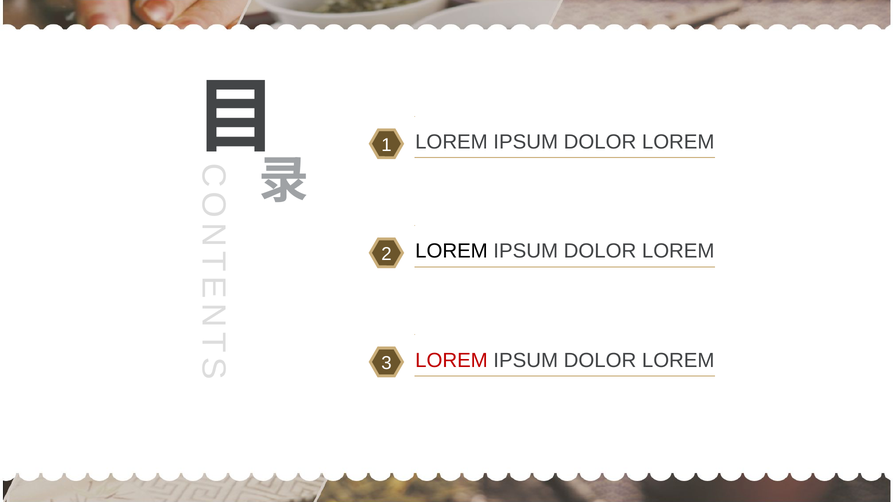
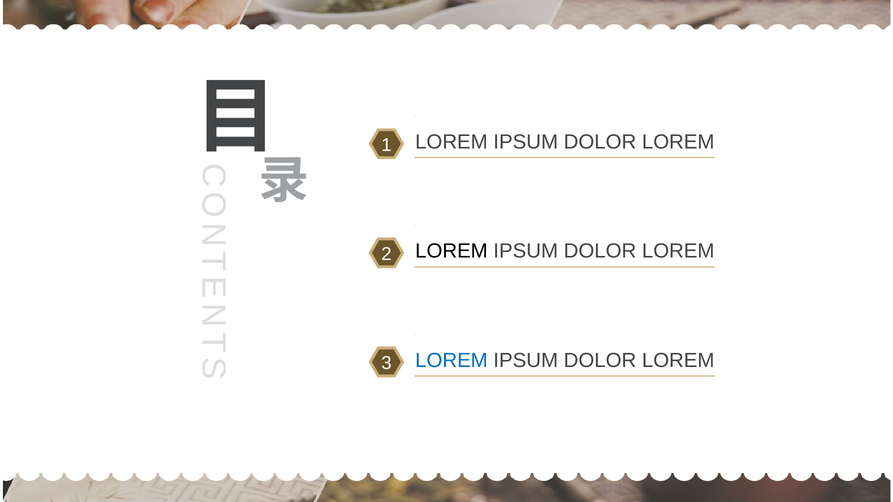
LOREM at (451, 361) colour: red -> blue
